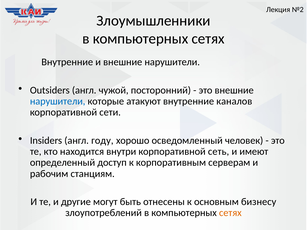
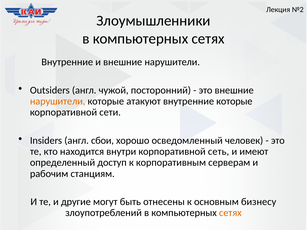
нарушители at (58, 101) colour: blue -> orange
внутренние каналов: каналов -> которые
году: году -> сбои
